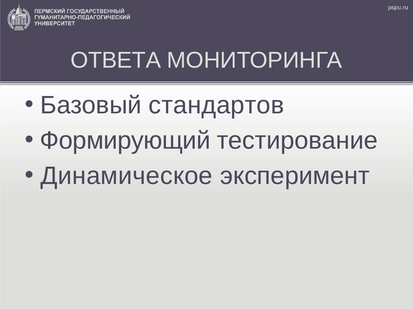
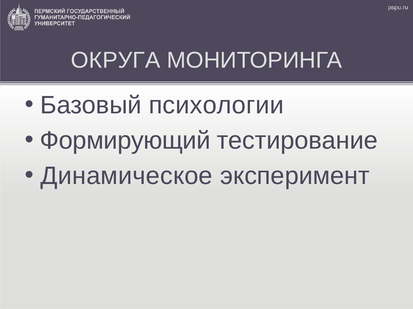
ОТВЕТА: ОТВЕТА -> ОКРУГА
стандартов: стандартов -> психологии
